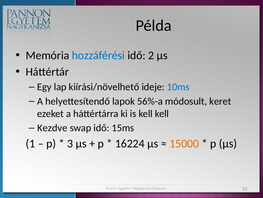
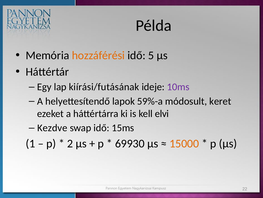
hozzáférési colour: blue -> orange
2: 2 -> 5
kiírási/növelhető: kiírási/növelhető -> kiírási/futásának
10ms colour: blue -> purple
56%-a: 56%-a -> 59%-a
kell kell: kell -> elvi
3: 3 -> 2
16224: 16224 -> 69930
